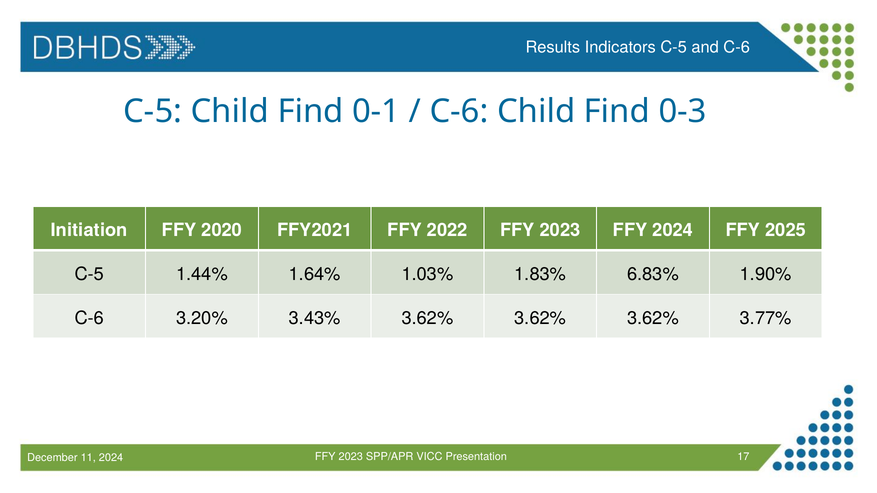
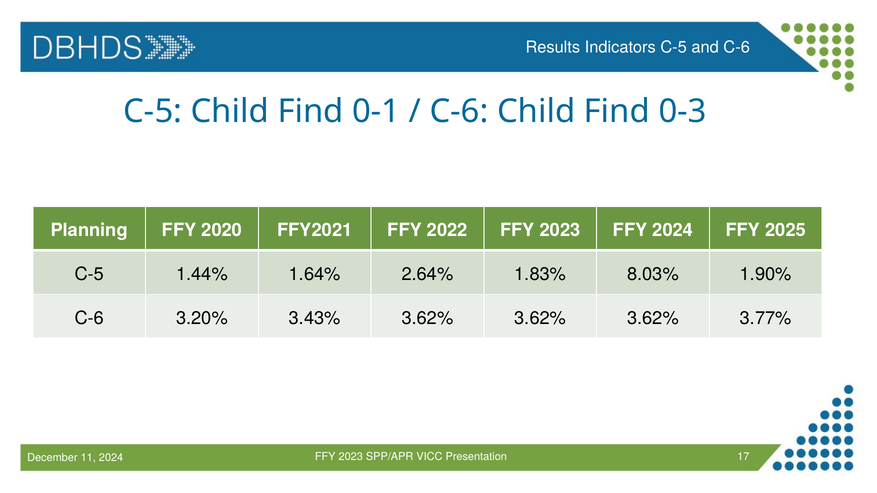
Initiation: Initiation -> Planning
1.03%: 1.03% -> 2.64%
6.83%: 6.83% -> 8.03%
